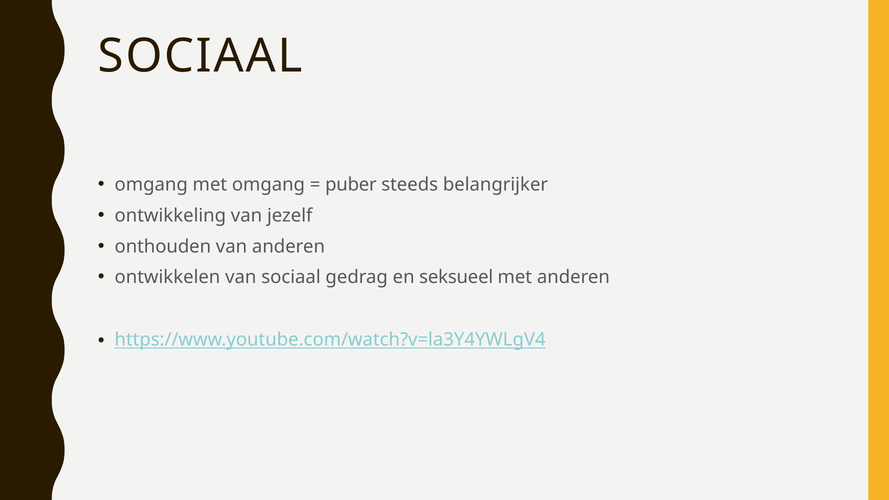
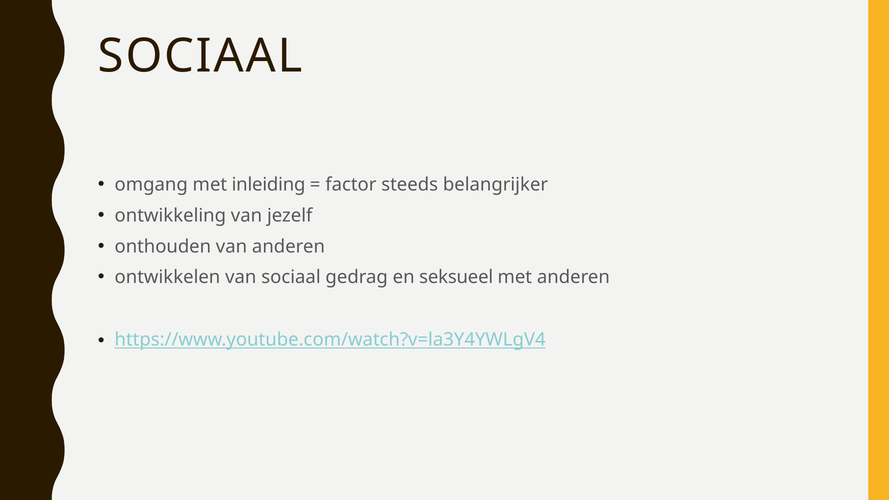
met omgang: omgang -> inleiding
puber: puber -> factor
